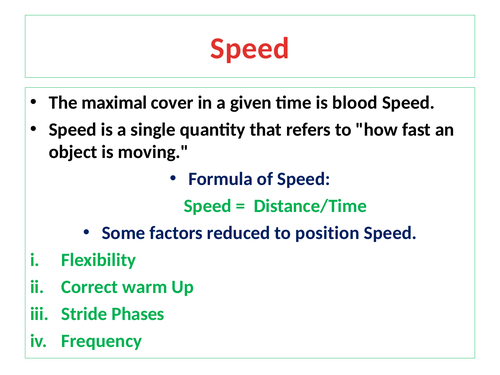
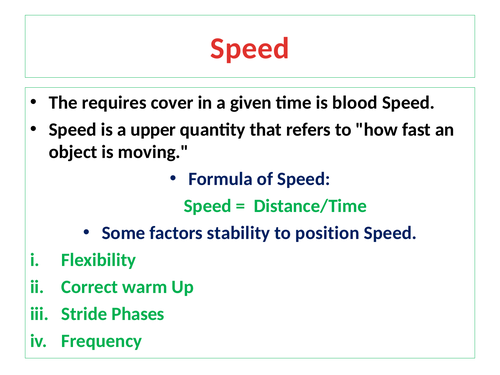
maximal: maximal -> requires
single: single -> upper
reduced: reduced -> stability
